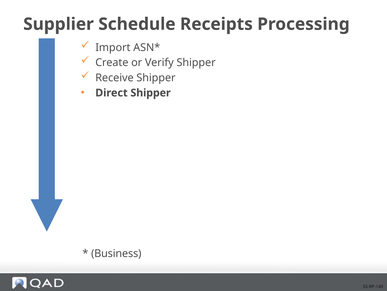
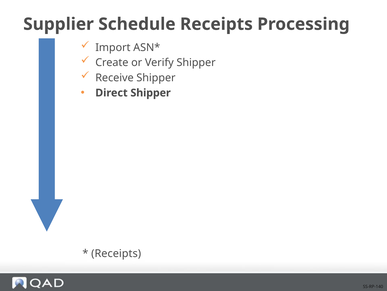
Business at (116, 253): Business -> Receipts
